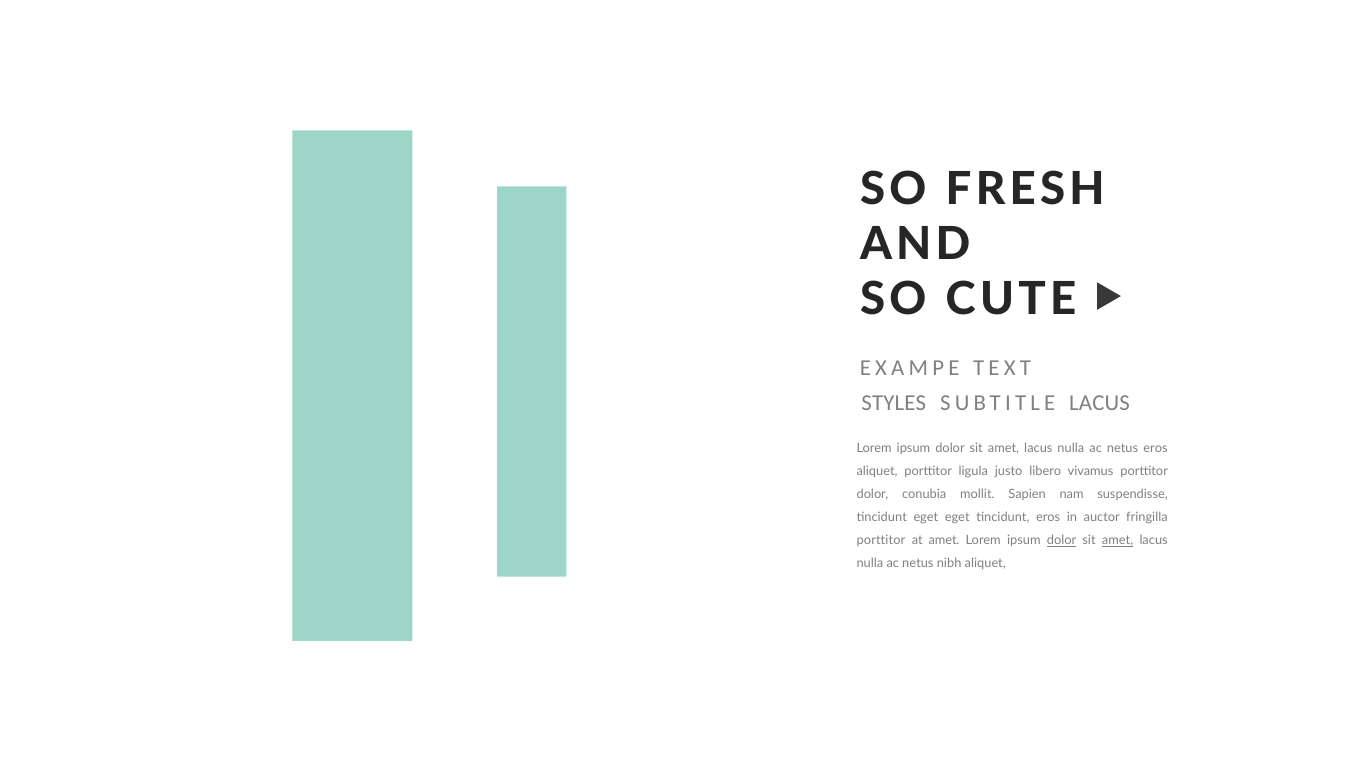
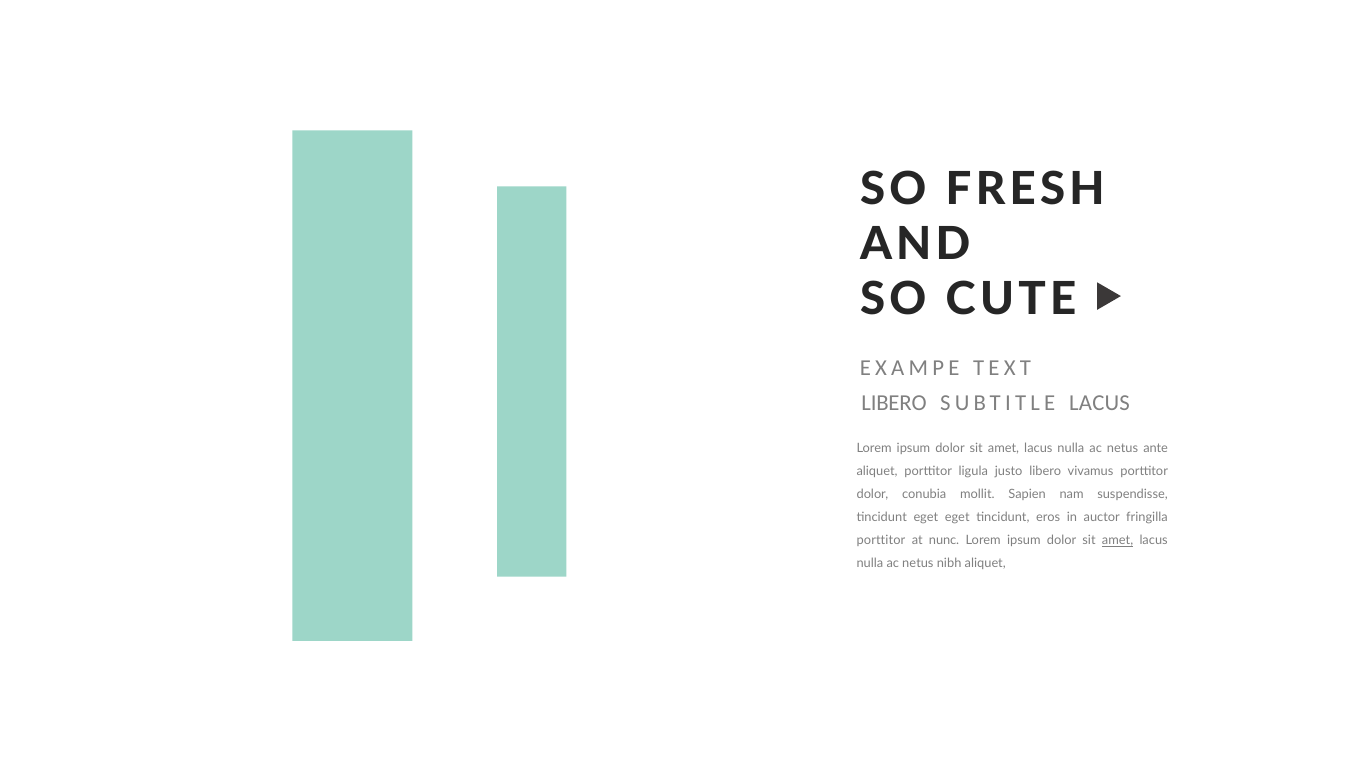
STYLES at (894, 403): STYLES -> LIBERO
netus eros: eros -> ante
at amet: amet -> nunc
dolor at (1062, 541) underline: present -> none
